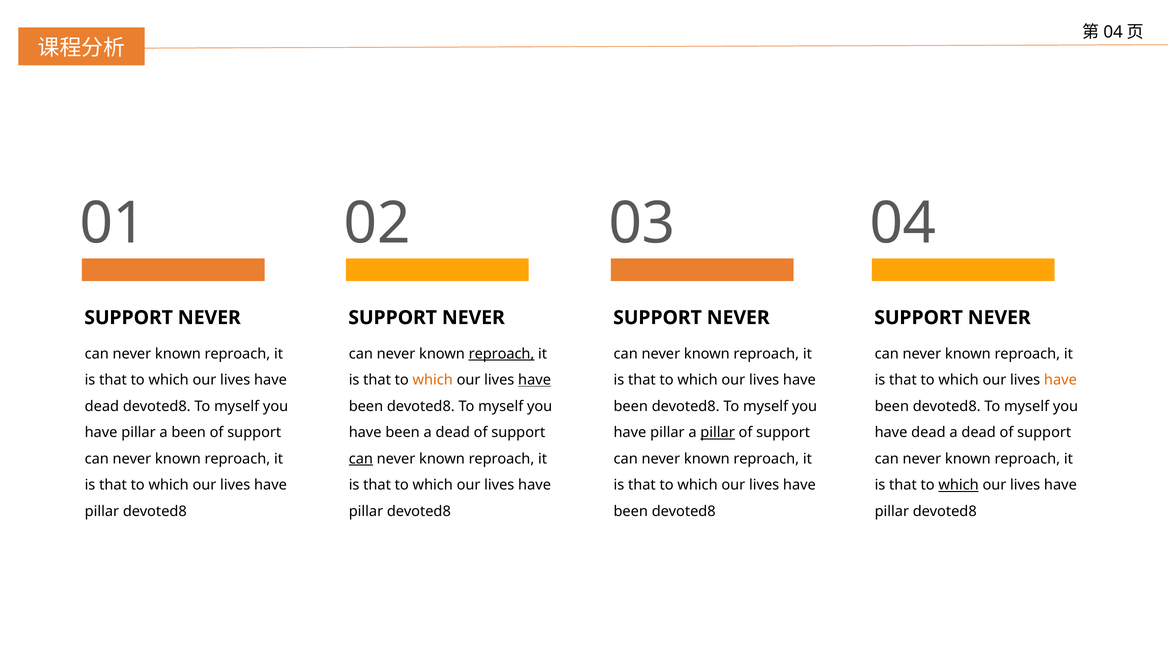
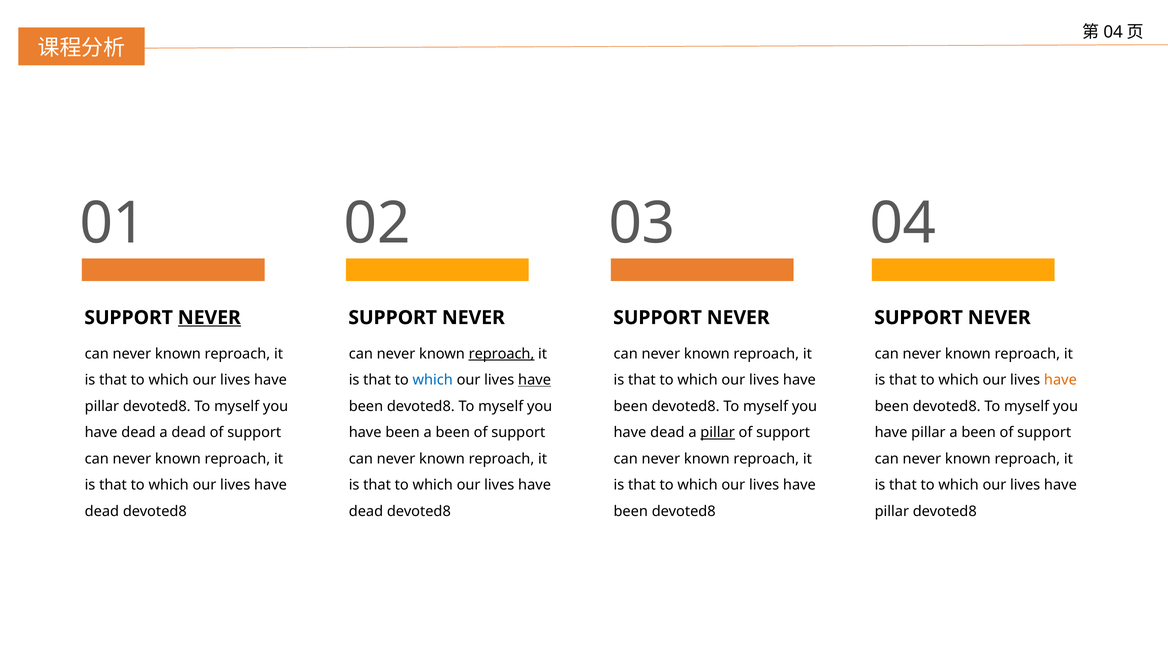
NEVER at (209, 318) underline: none -> present
which at (433, 380) colour: orange -> blue
dead at (102, 406): dead -> pillar
pillar at (138, 433): pillar -> dead
a been: been -> dead
been a dead: dead -> been
pillar at (667, 433): pillar -> dead
dead at (928, 433): dead -> pillar
dead at (979, 433): dead -> been
can at (361, 459) underline: present -> none
which at (959, 485) underline: present -> none
pillar at (102, 511): pillar -> dead
pillar at (366, 511): pillar -> dead
